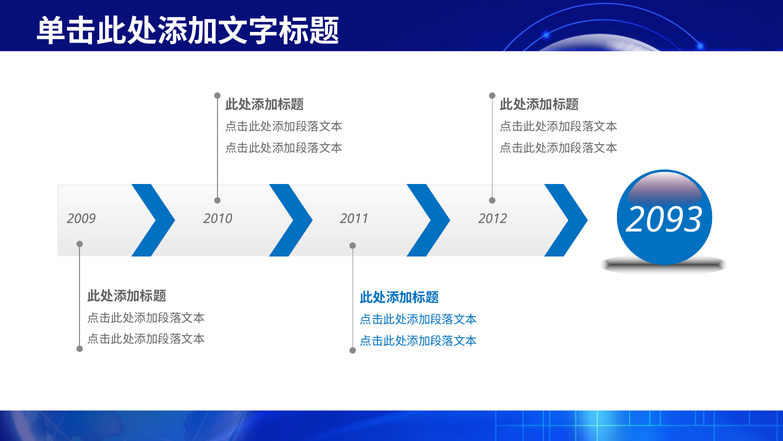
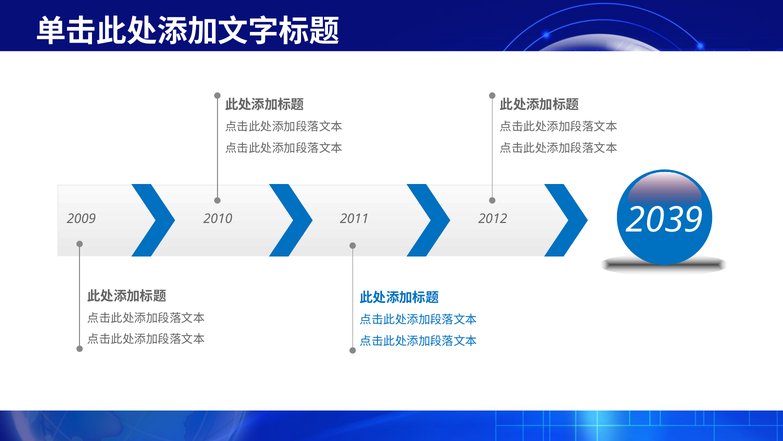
2093: 2093 -> 2039
